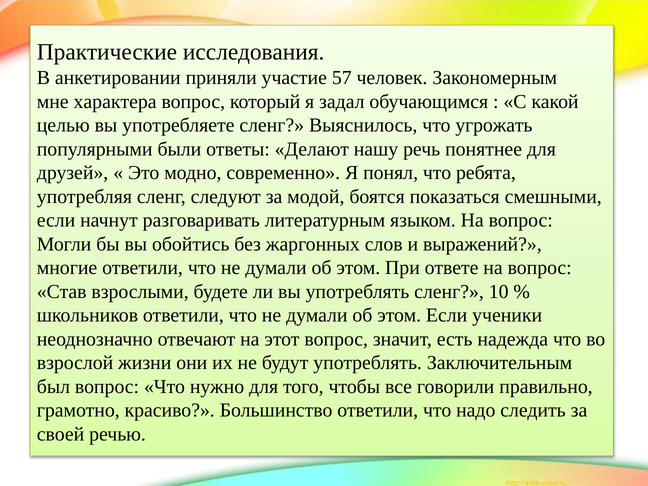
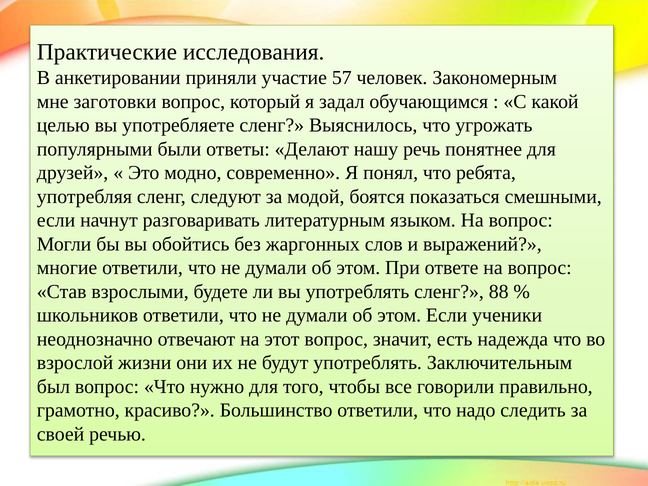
характера: характера -> заготовки
10: 10 -> 88
